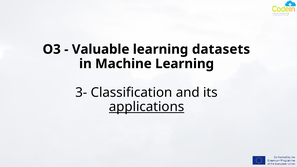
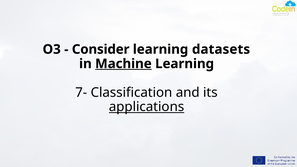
Valuable: Valuable -> Consider
Machine underline: none -> present
3-: 3- -> 7-
